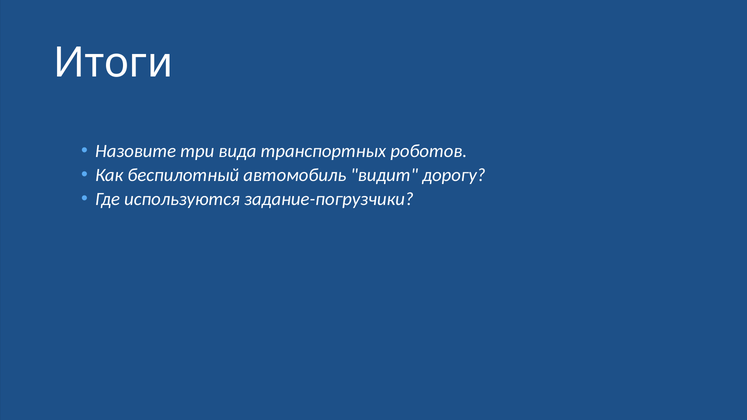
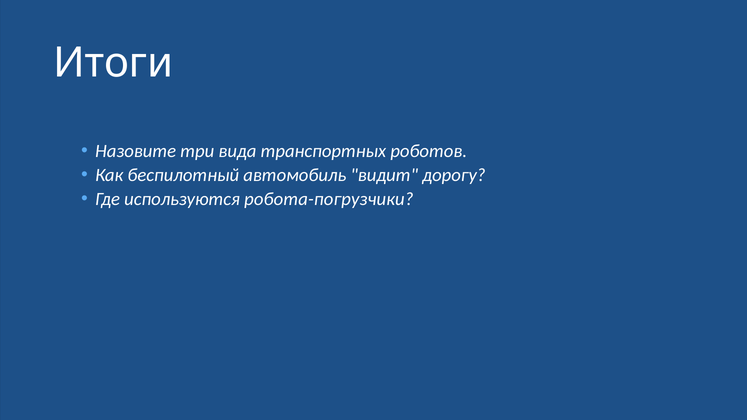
задание-погрузчики: задание-погрузчики -> робота-погрузчики
